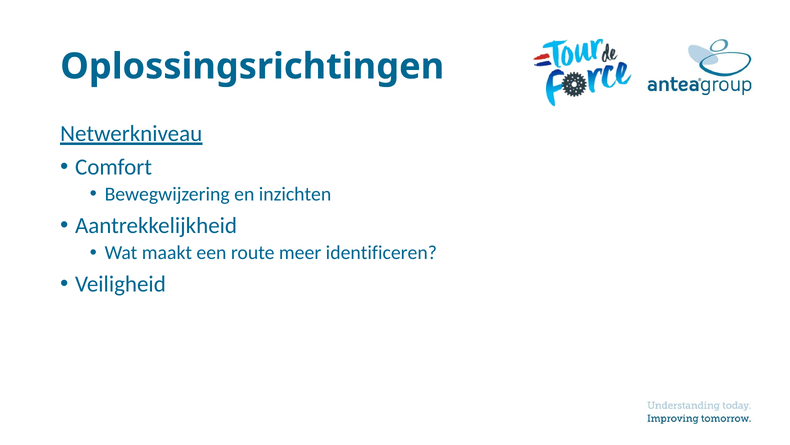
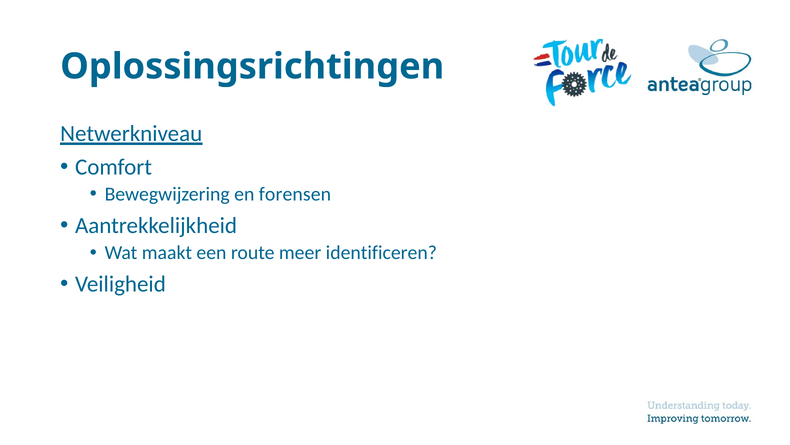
inzichten: inzichten -> forensen
